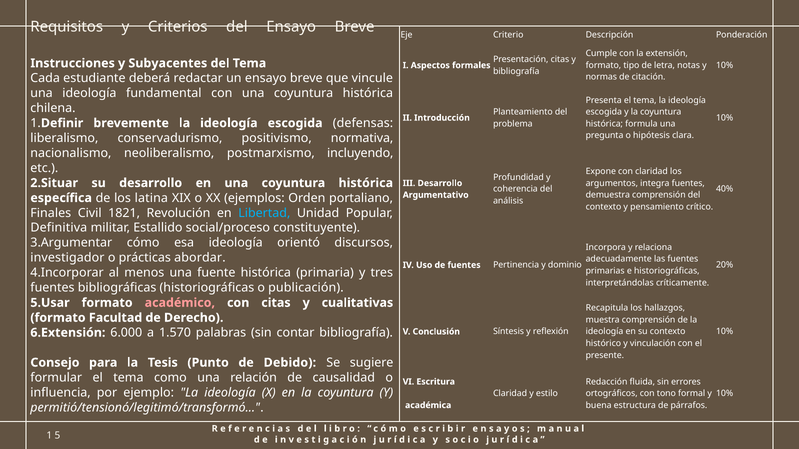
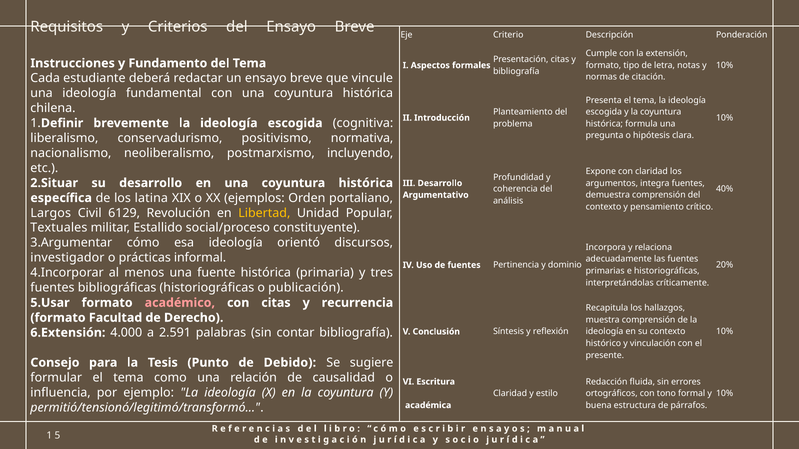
Subyacentes: Subyacentes -> Fundamento
defensas: defensas -> cognitiva
Finales: Finales -> Largos
1821: 1821 -> 6129
Libertad colour: light blue -> yellow
Definitiva: Definitiva -> Textuales
abordar: abordar -> informal
cualitativas: cualitativas -> recurrencia
6.000: 6.000 -> 4.000
1.570: 1.570 -> 2.591
